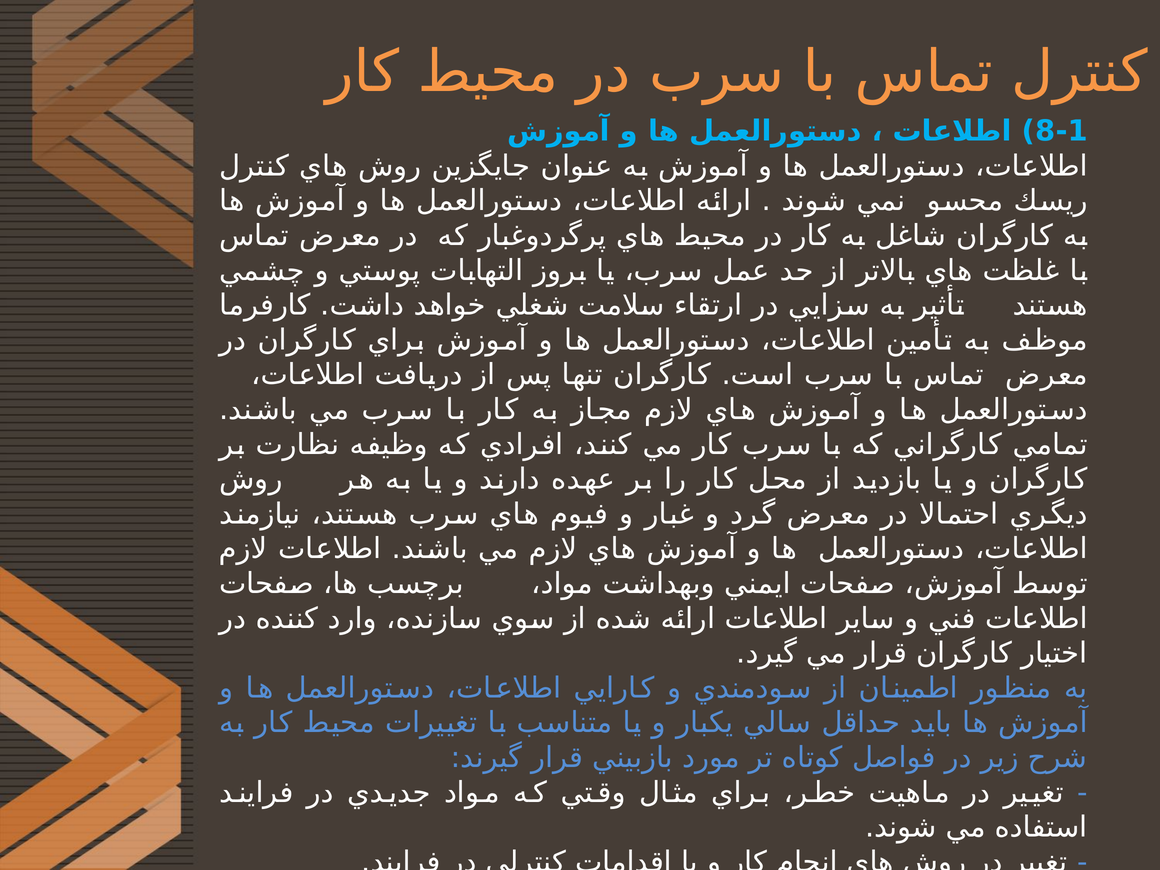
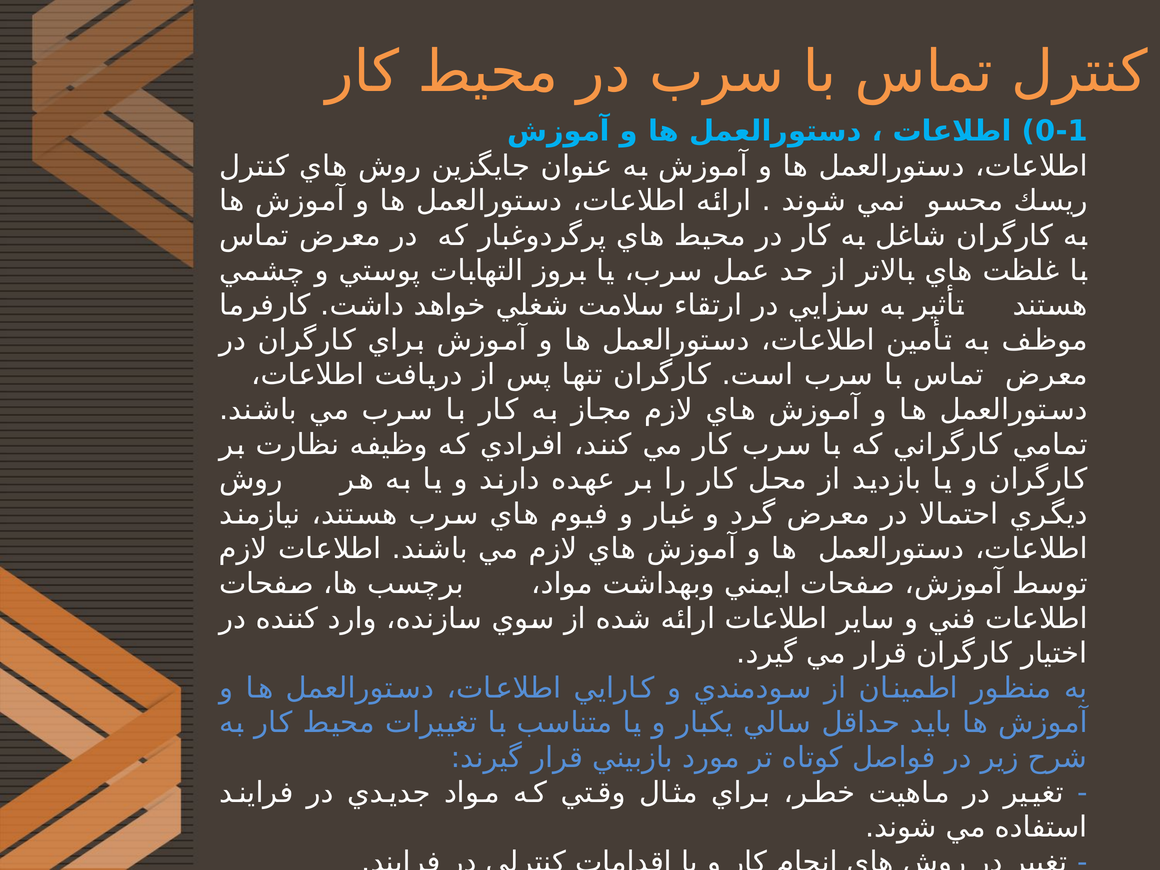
8-1: 8-1 -> 0-1
